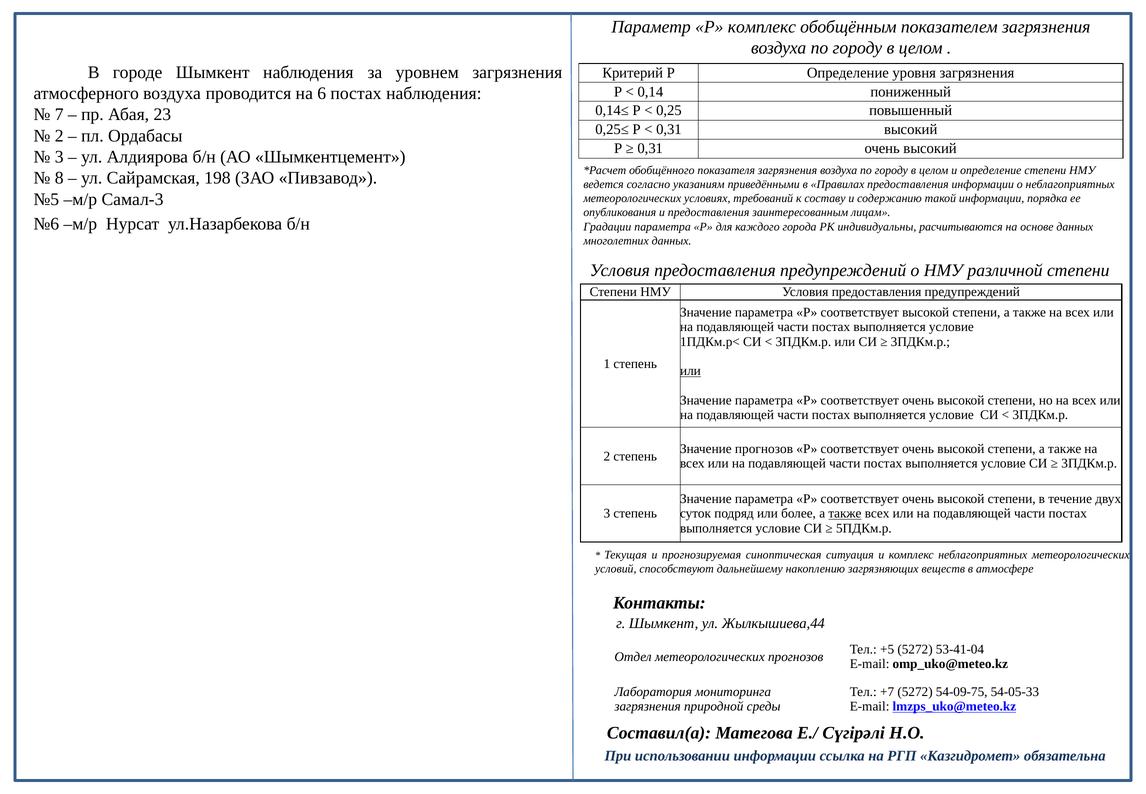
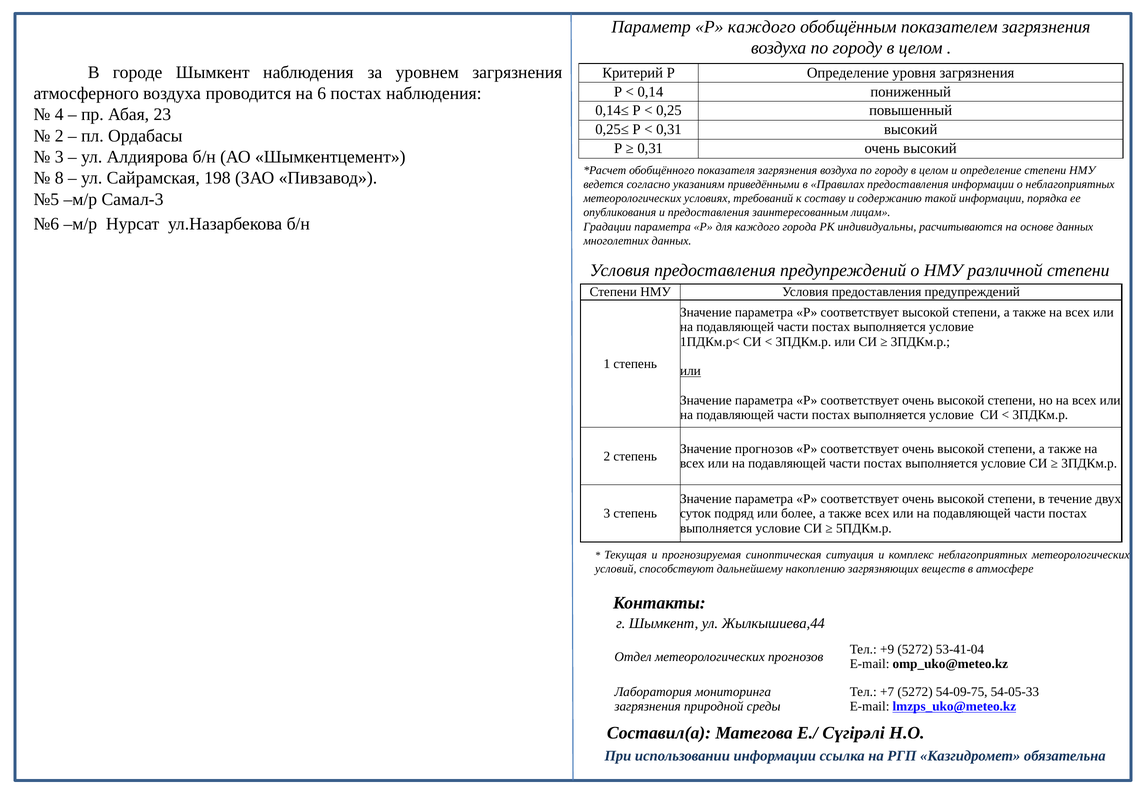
Р комплекс: комплекс -> каждого
7: 7 -> 4
также at (845, 513) underline: present -> none
+5: +5 -> +9
